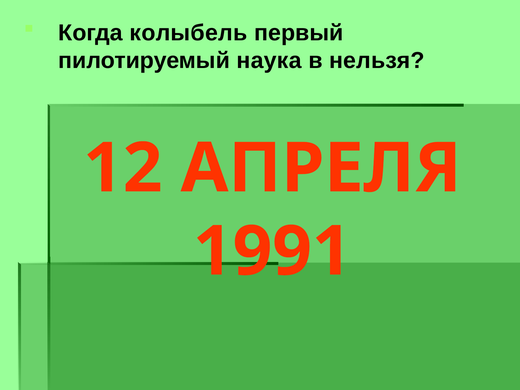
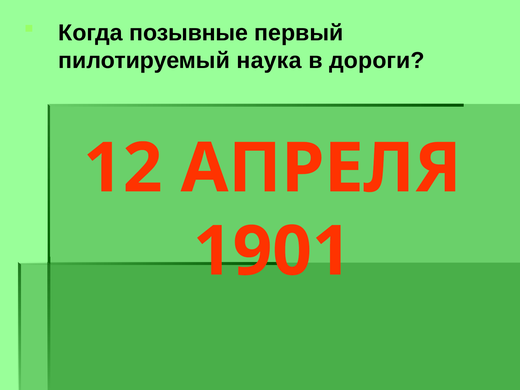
колыбель: колыбель -> позывные
нельзя: нельзя -> дороги
1991: 1991 -> 1901
